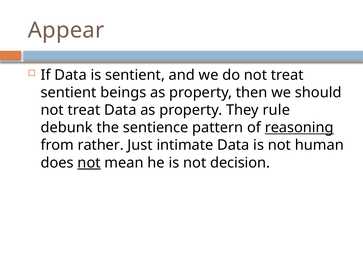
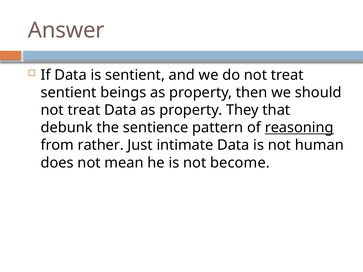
Appear: Appear -> Answer
rule: rule -> that
not at (89, 163) underline: present -> none
decision: decision -> become
